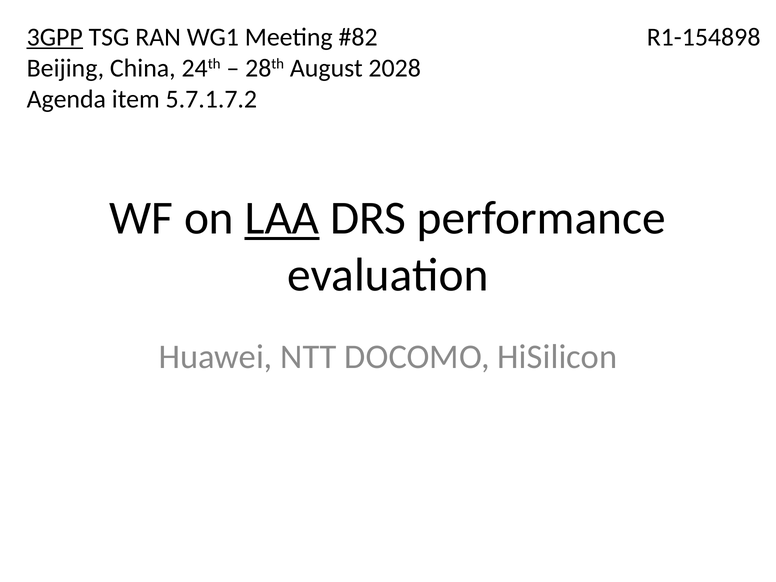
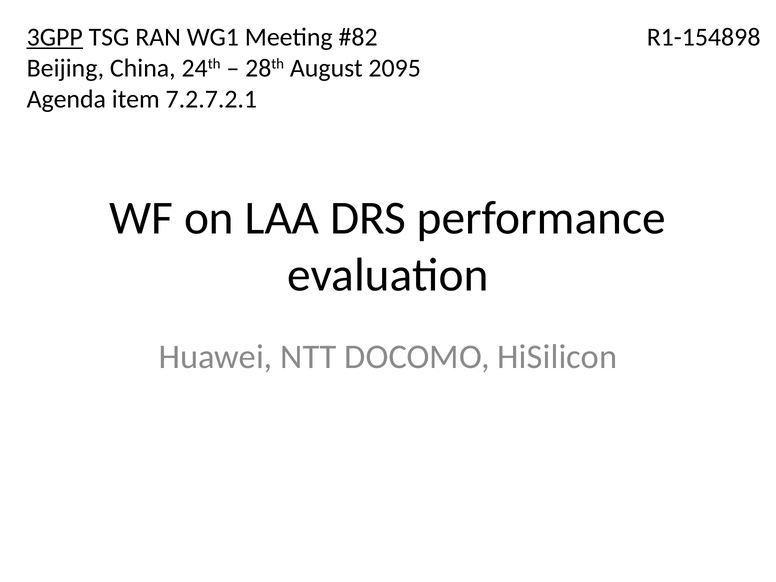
2028: 2028 -> 2095
5.7.1.7.2: 5.7.1.7.2 -> 7.2.7.2.1
LAA underline: present -> none
